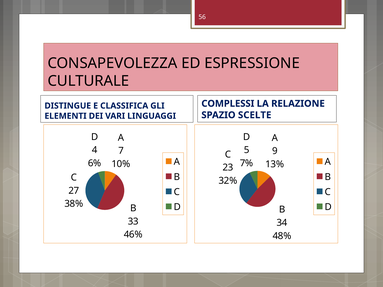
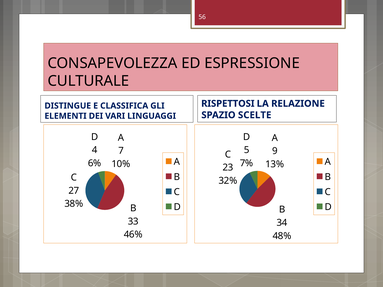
COMPLESSI: COMPLESSI -> RISPETTOSI
